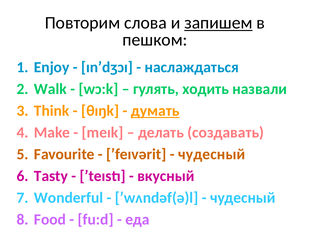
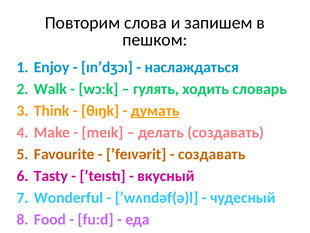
запишем underline: present -> none
назвали: назвали -> словарь
чудесный at (212, 154): чудесный -> создавать
